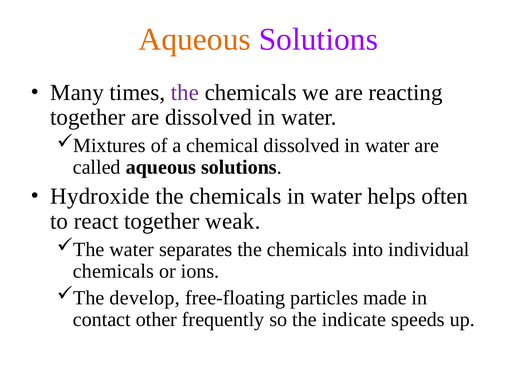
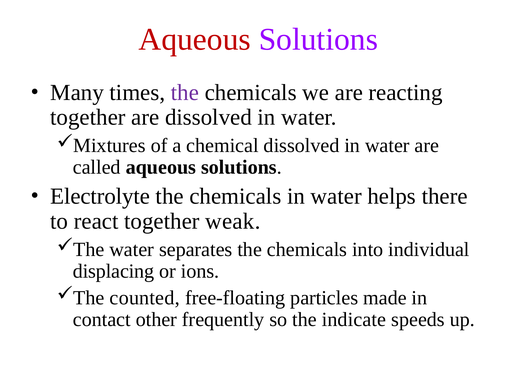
Aqueous at (195, 40) colour: orange -> red
Hydroxide: Hydroxide -> Electrolyte
often: often -> there
chemicals at (113, 271): chemicals -> displacing
develop: develop -> counted
